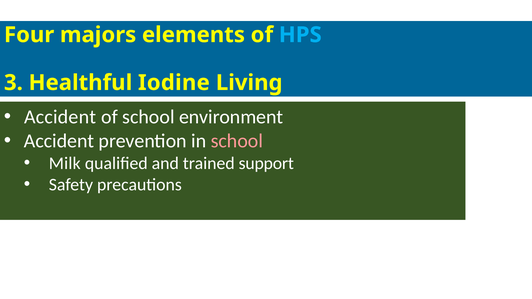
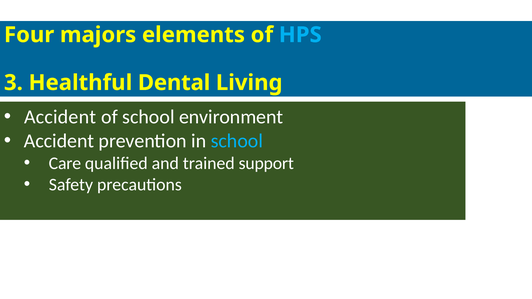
Iodine: Iodine -> Dental
school at (237, 141) colour: pink -> light blue
Milk: Milk -> Care
